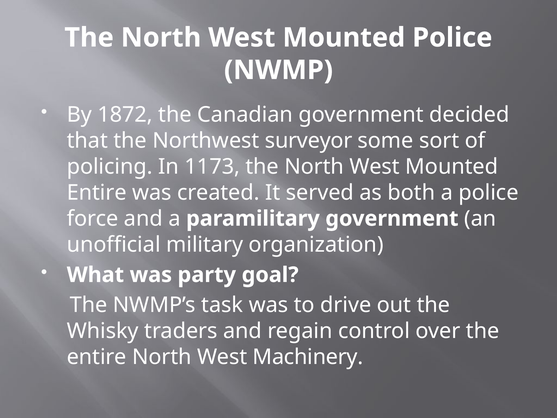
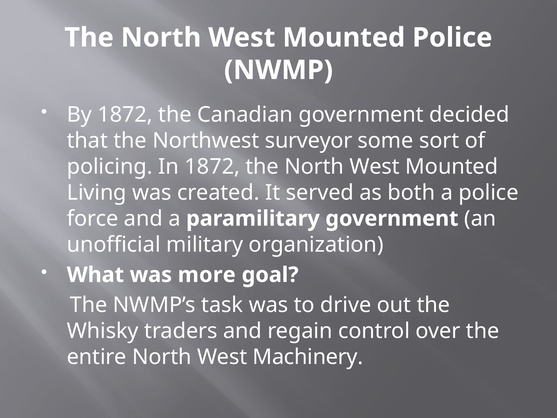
In 1173: 1173 -> 1872
Entire at (97, 193): Entire -> Living
party: party -> more
